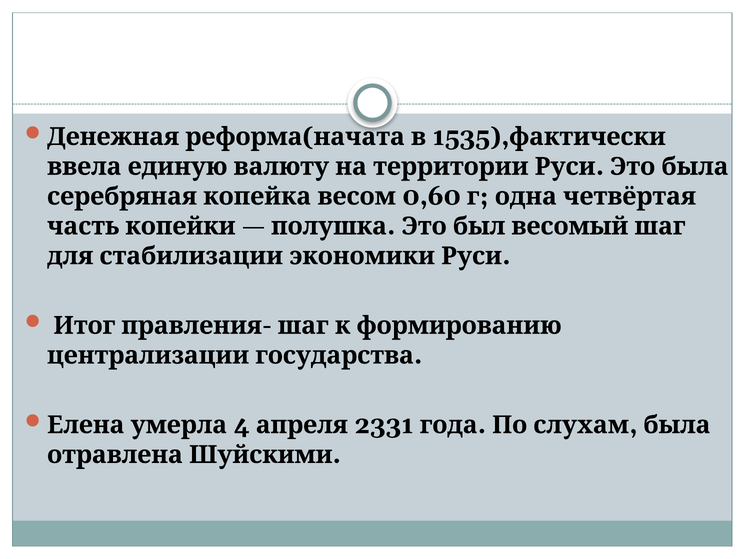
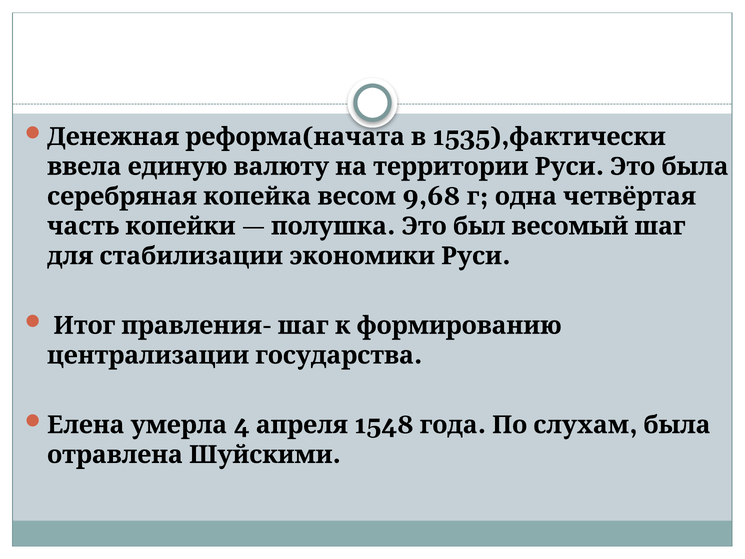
0,60: 0,60 -> 9,68
2331: 2331 -> 1548
